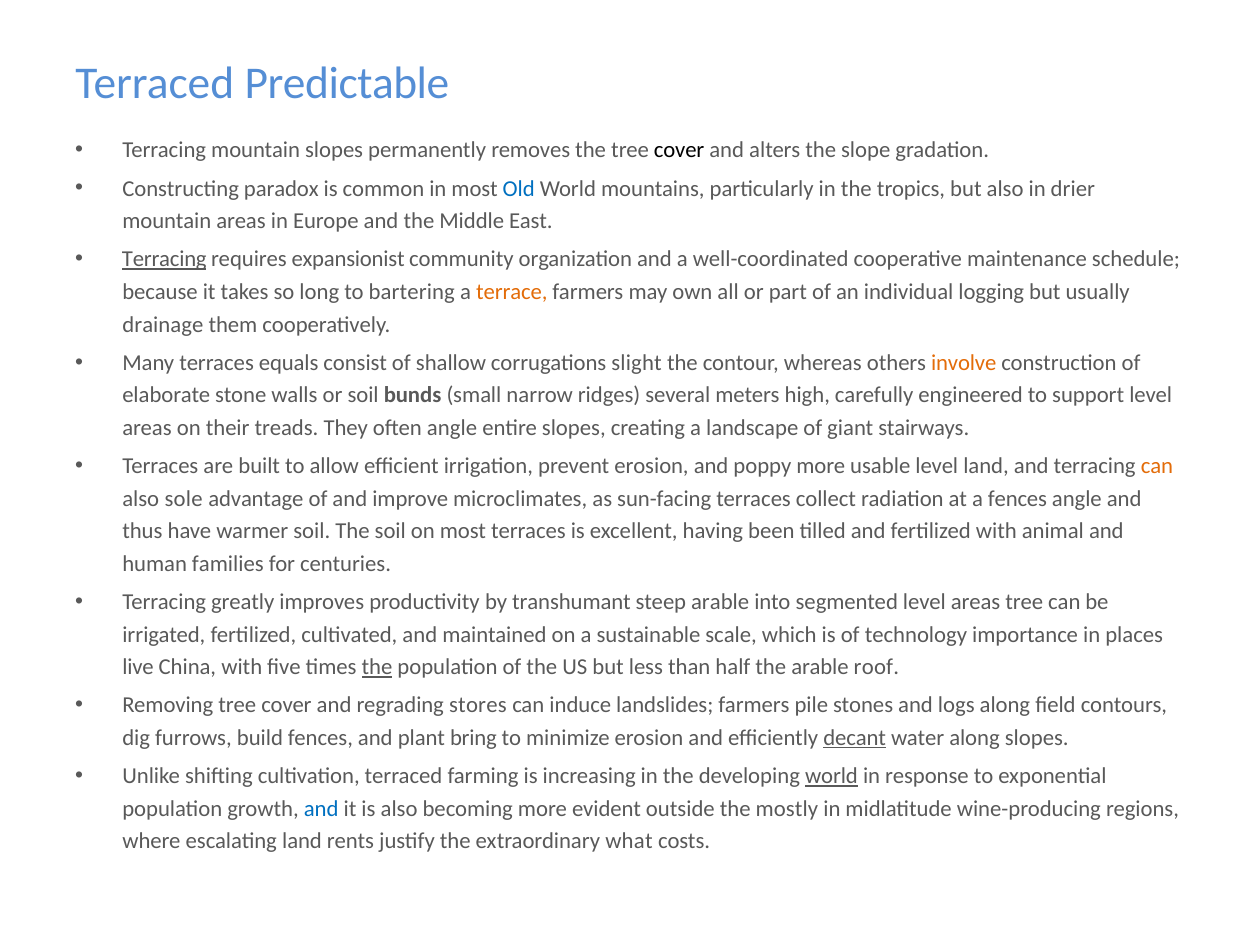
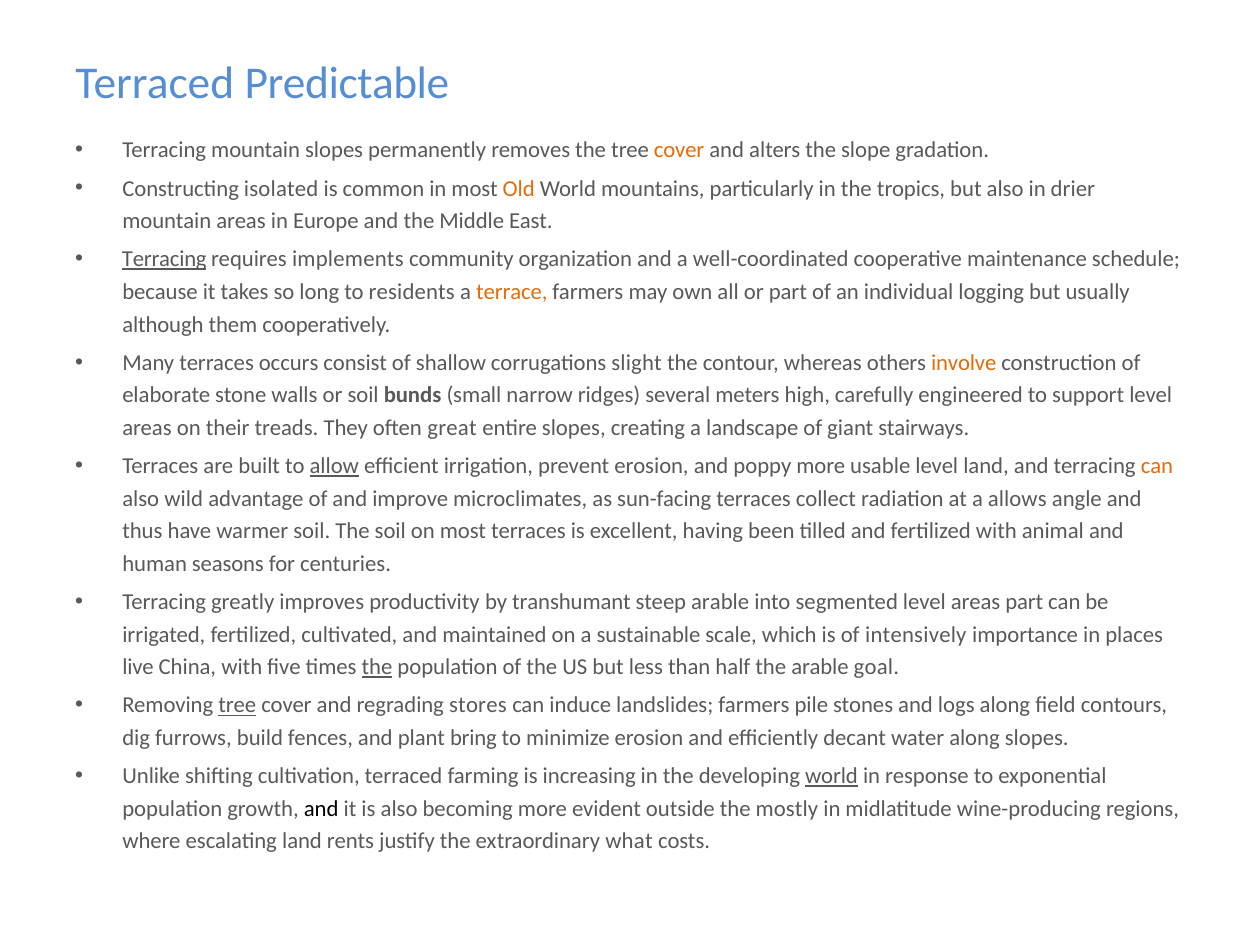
cover at (679, 150) colour: black -> orange
paradox: paradox -> isolated
Old colour: blue -> orange
expansionist: expansionist -> implements
bartering: bartering -> residents
drainage: drainage -> although
equals: equals -> occurs
often angle: angle -> great
allow underline: none -> present
sole: sole -> wild
a fences: fences -> allows
families: families -> seasons
areas tree: tree -> part
technology: technology -> intensively
roof: roof -> goal
tree at (237, 705) underline: none -> present
decant underline: present -> none
and at (321, 808) colour: blue -> black
